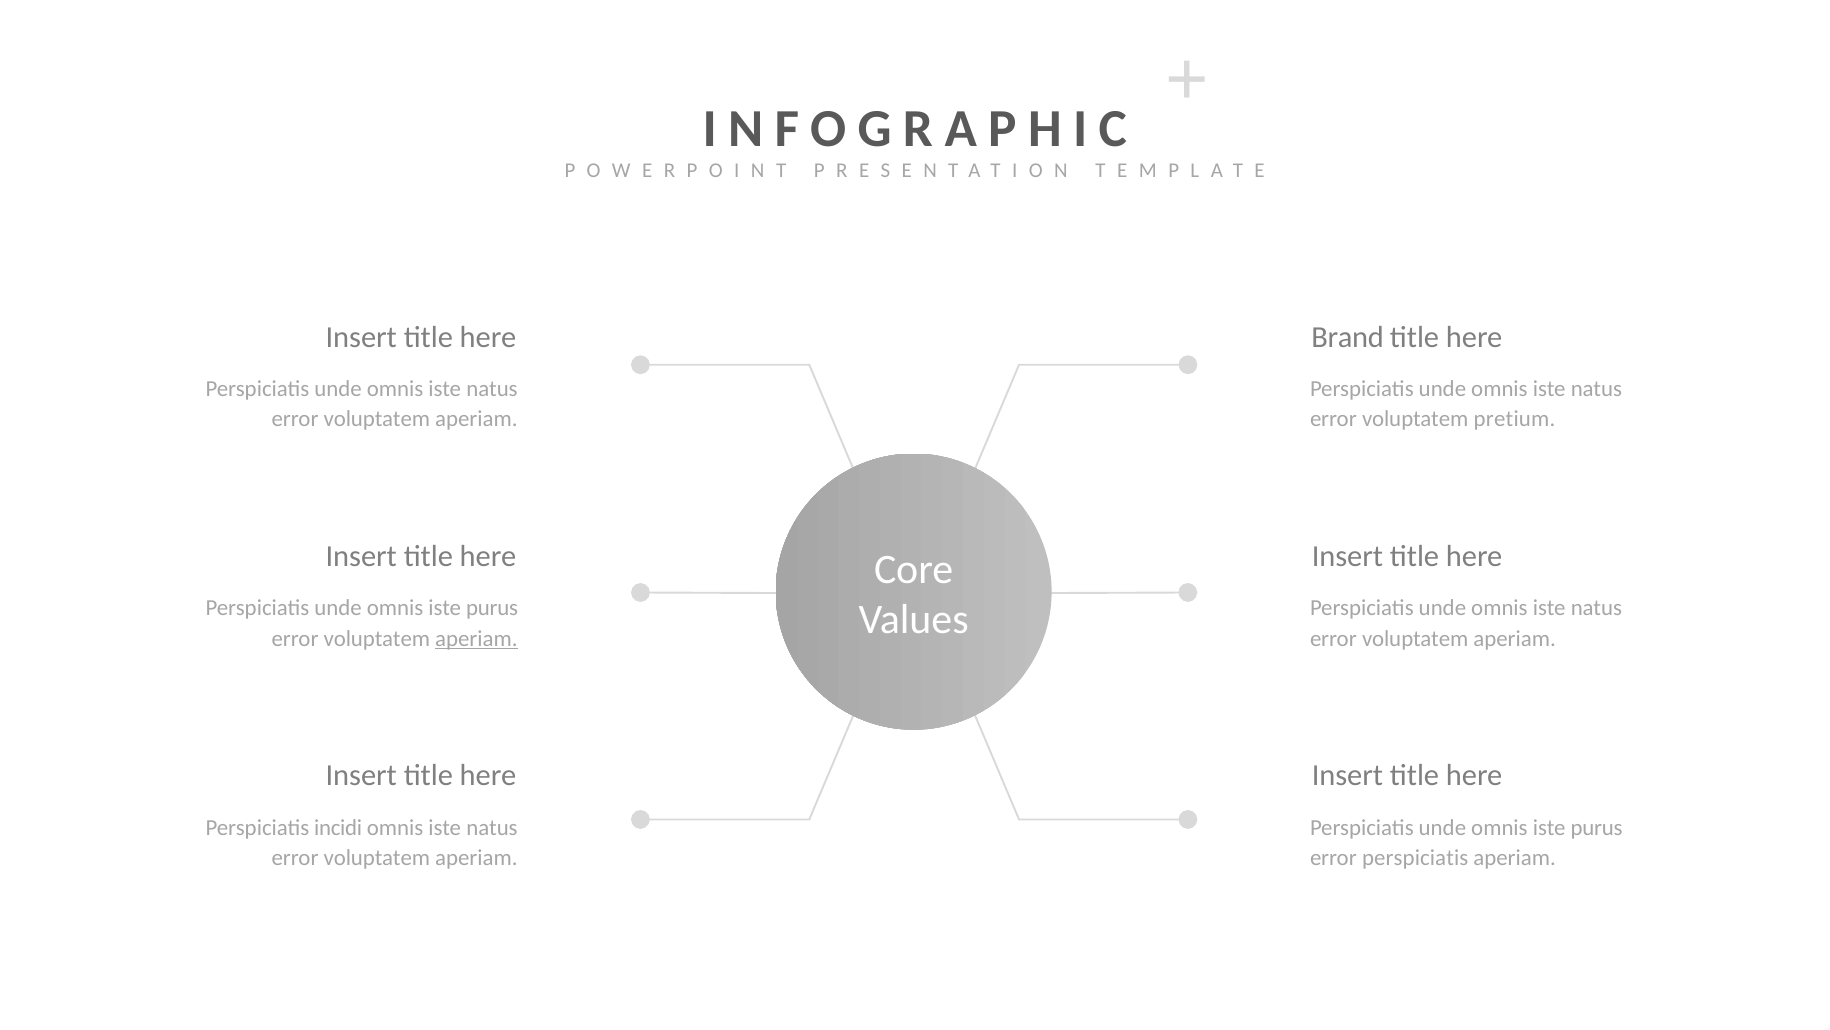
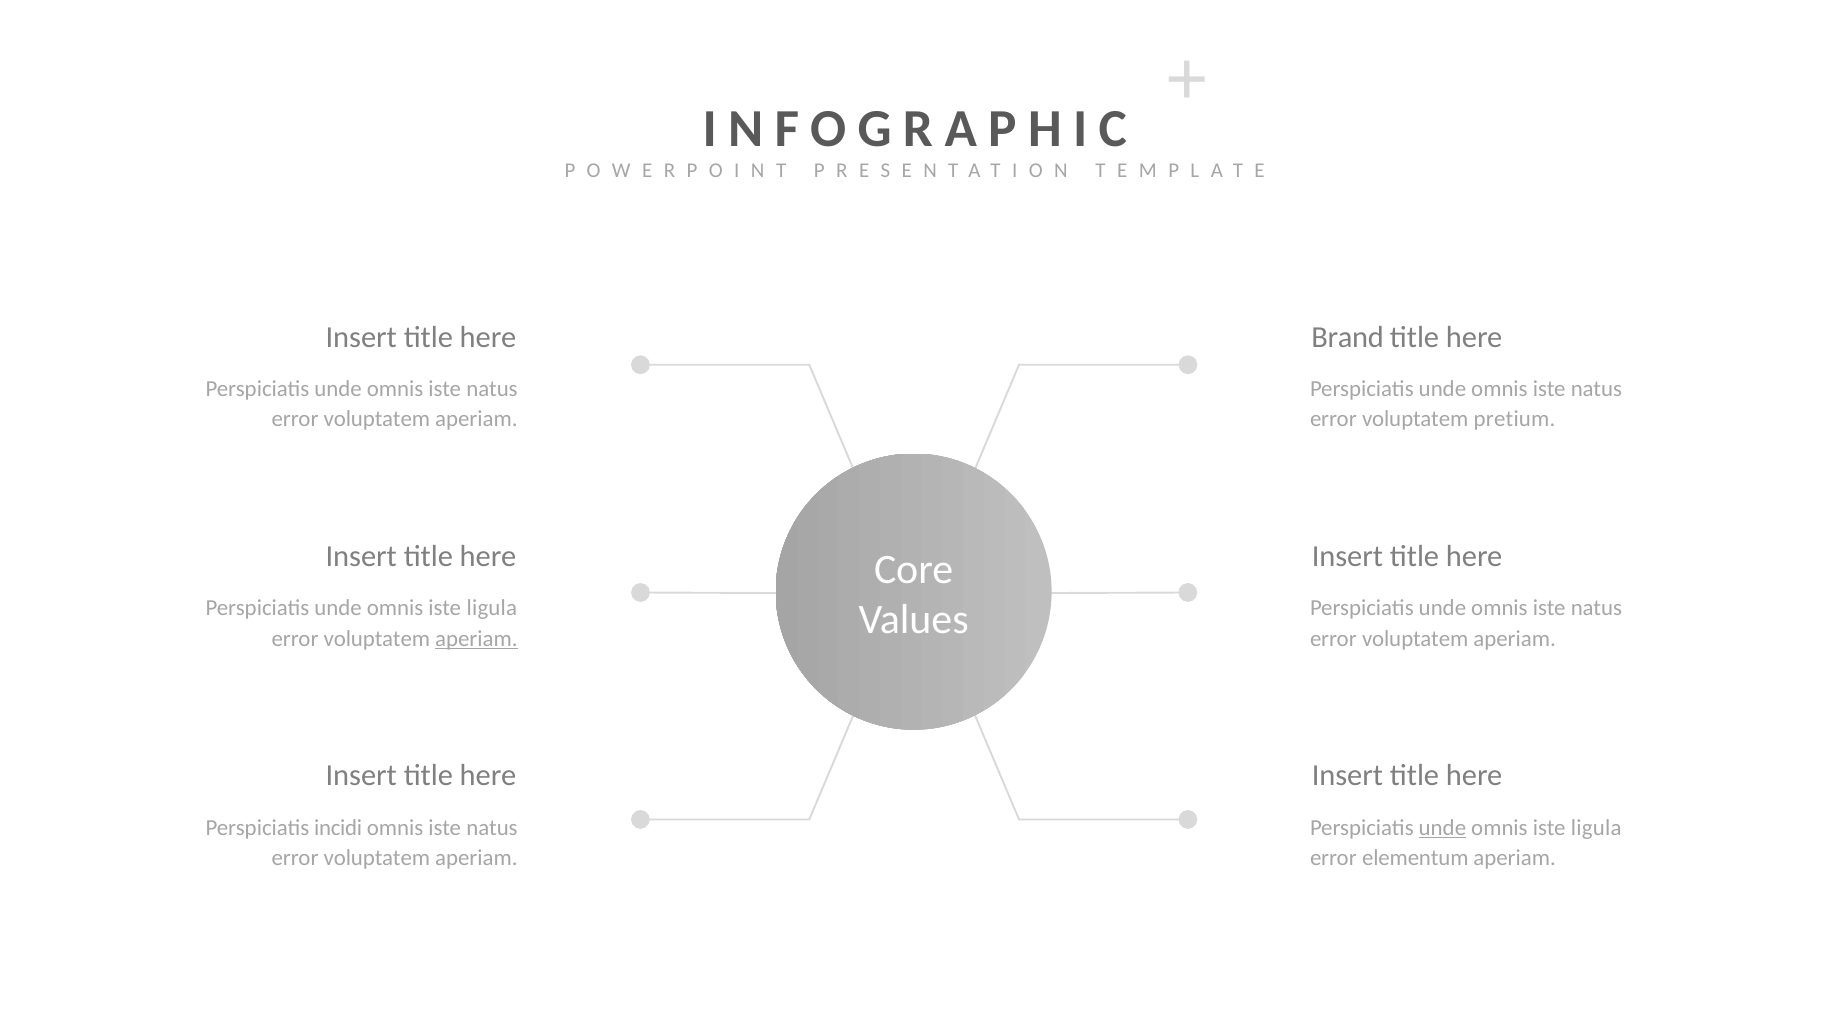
purus at (492, 608): purus -> ligula
unde at (1442, 827) underline: none -> present
purus at (1596, 827): purus -> ligula
error perspiciatis: perspiciatis -> elementum
